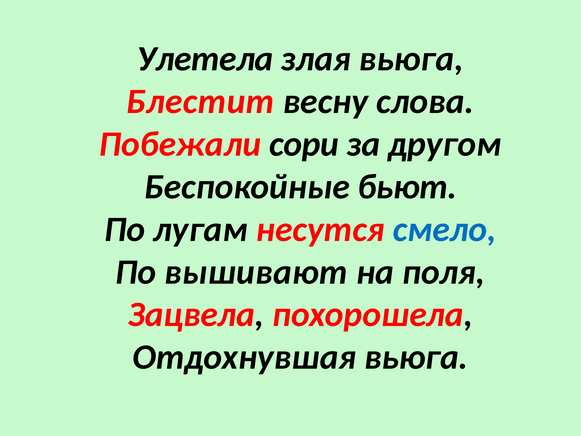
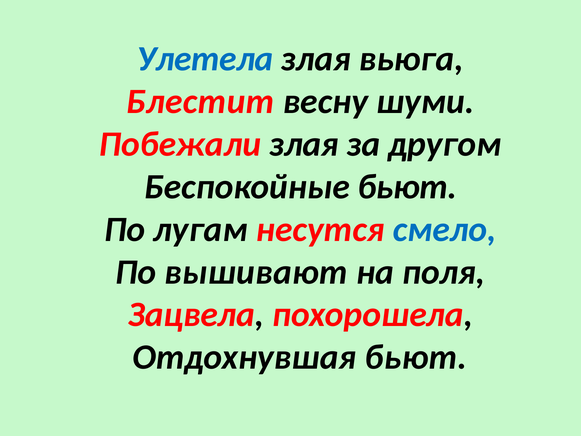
Улетела colour: black -> blue
слова: слова -> шуми
Побежали сори: сори -> злая
Отдохнувшая вьюга: вьюга -> бьют
